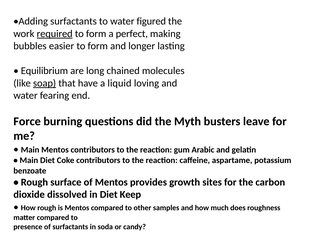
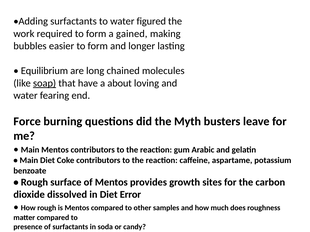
required underline: present -> none
perfect: perfect -> gained
liquid: liquid -> about
Keep: Keep -> Error
